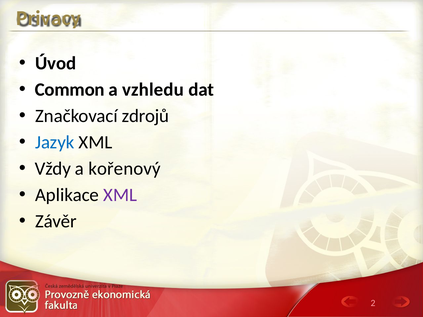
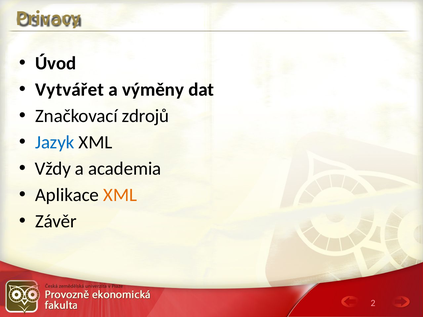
Common: Common -> Vytvářet
vzhledu: vzhledu -> výměny
kořenový: kořenový -> academia
XML at (120, 195) colour: purple -> orange
